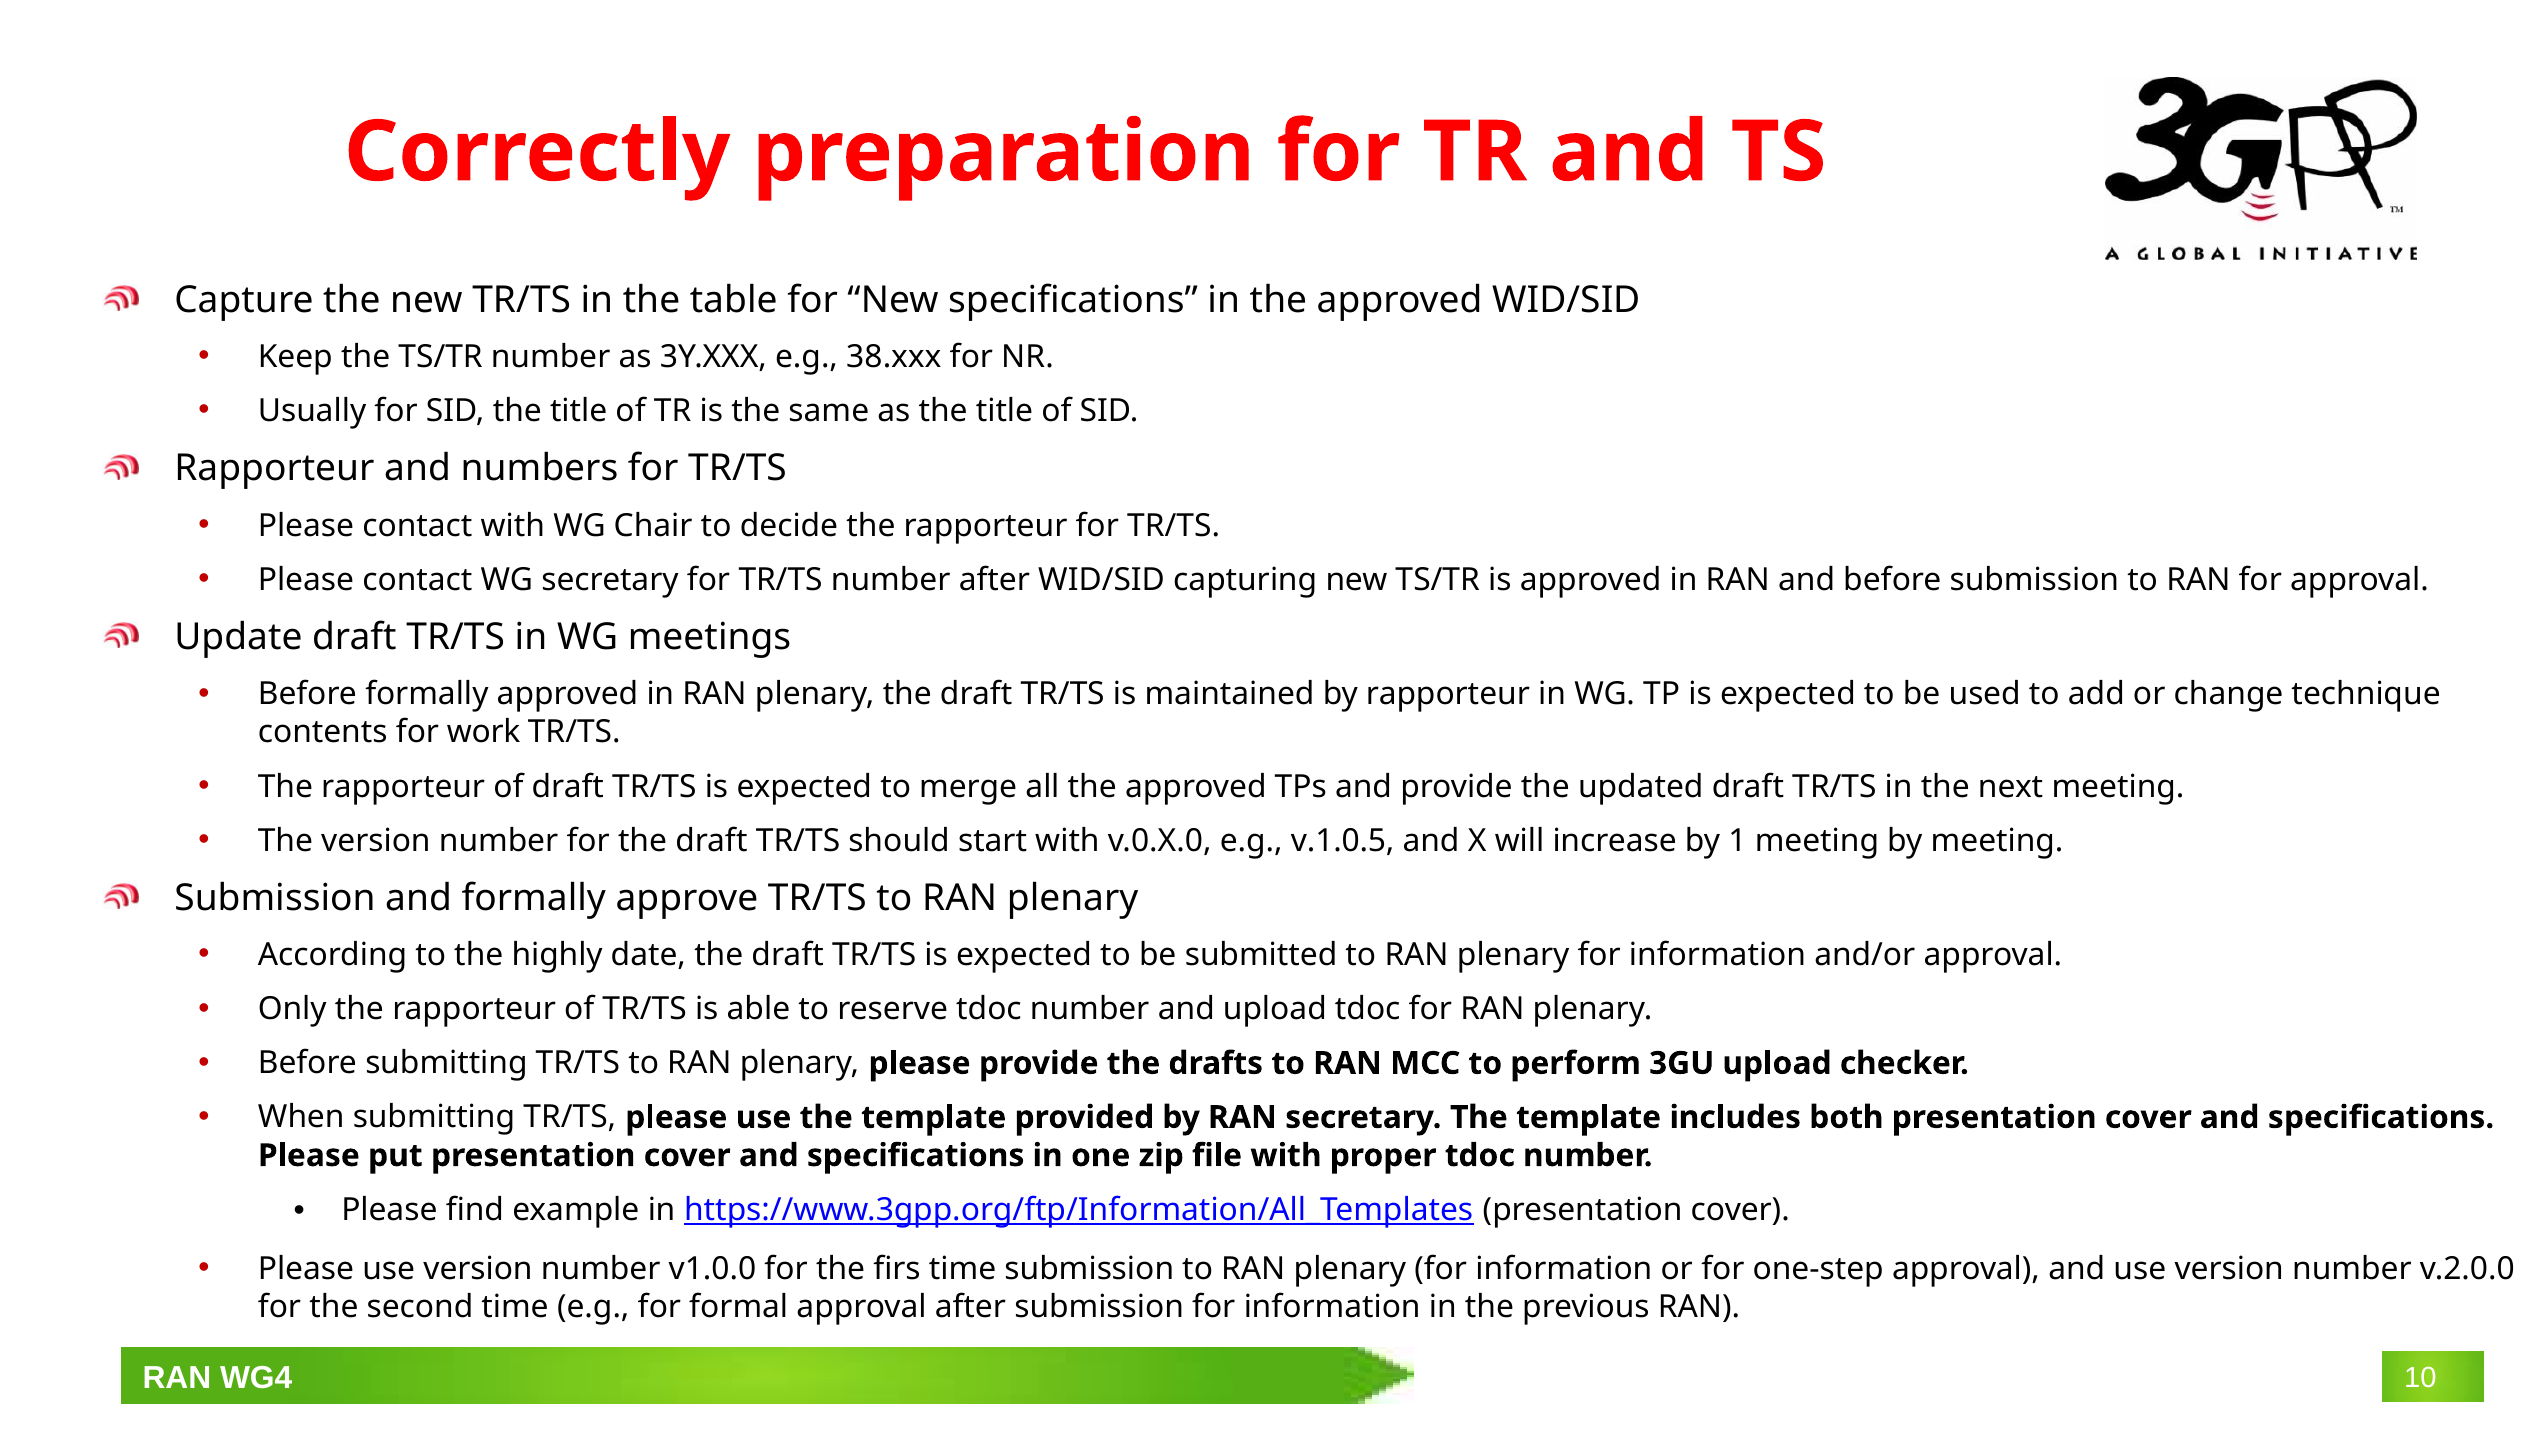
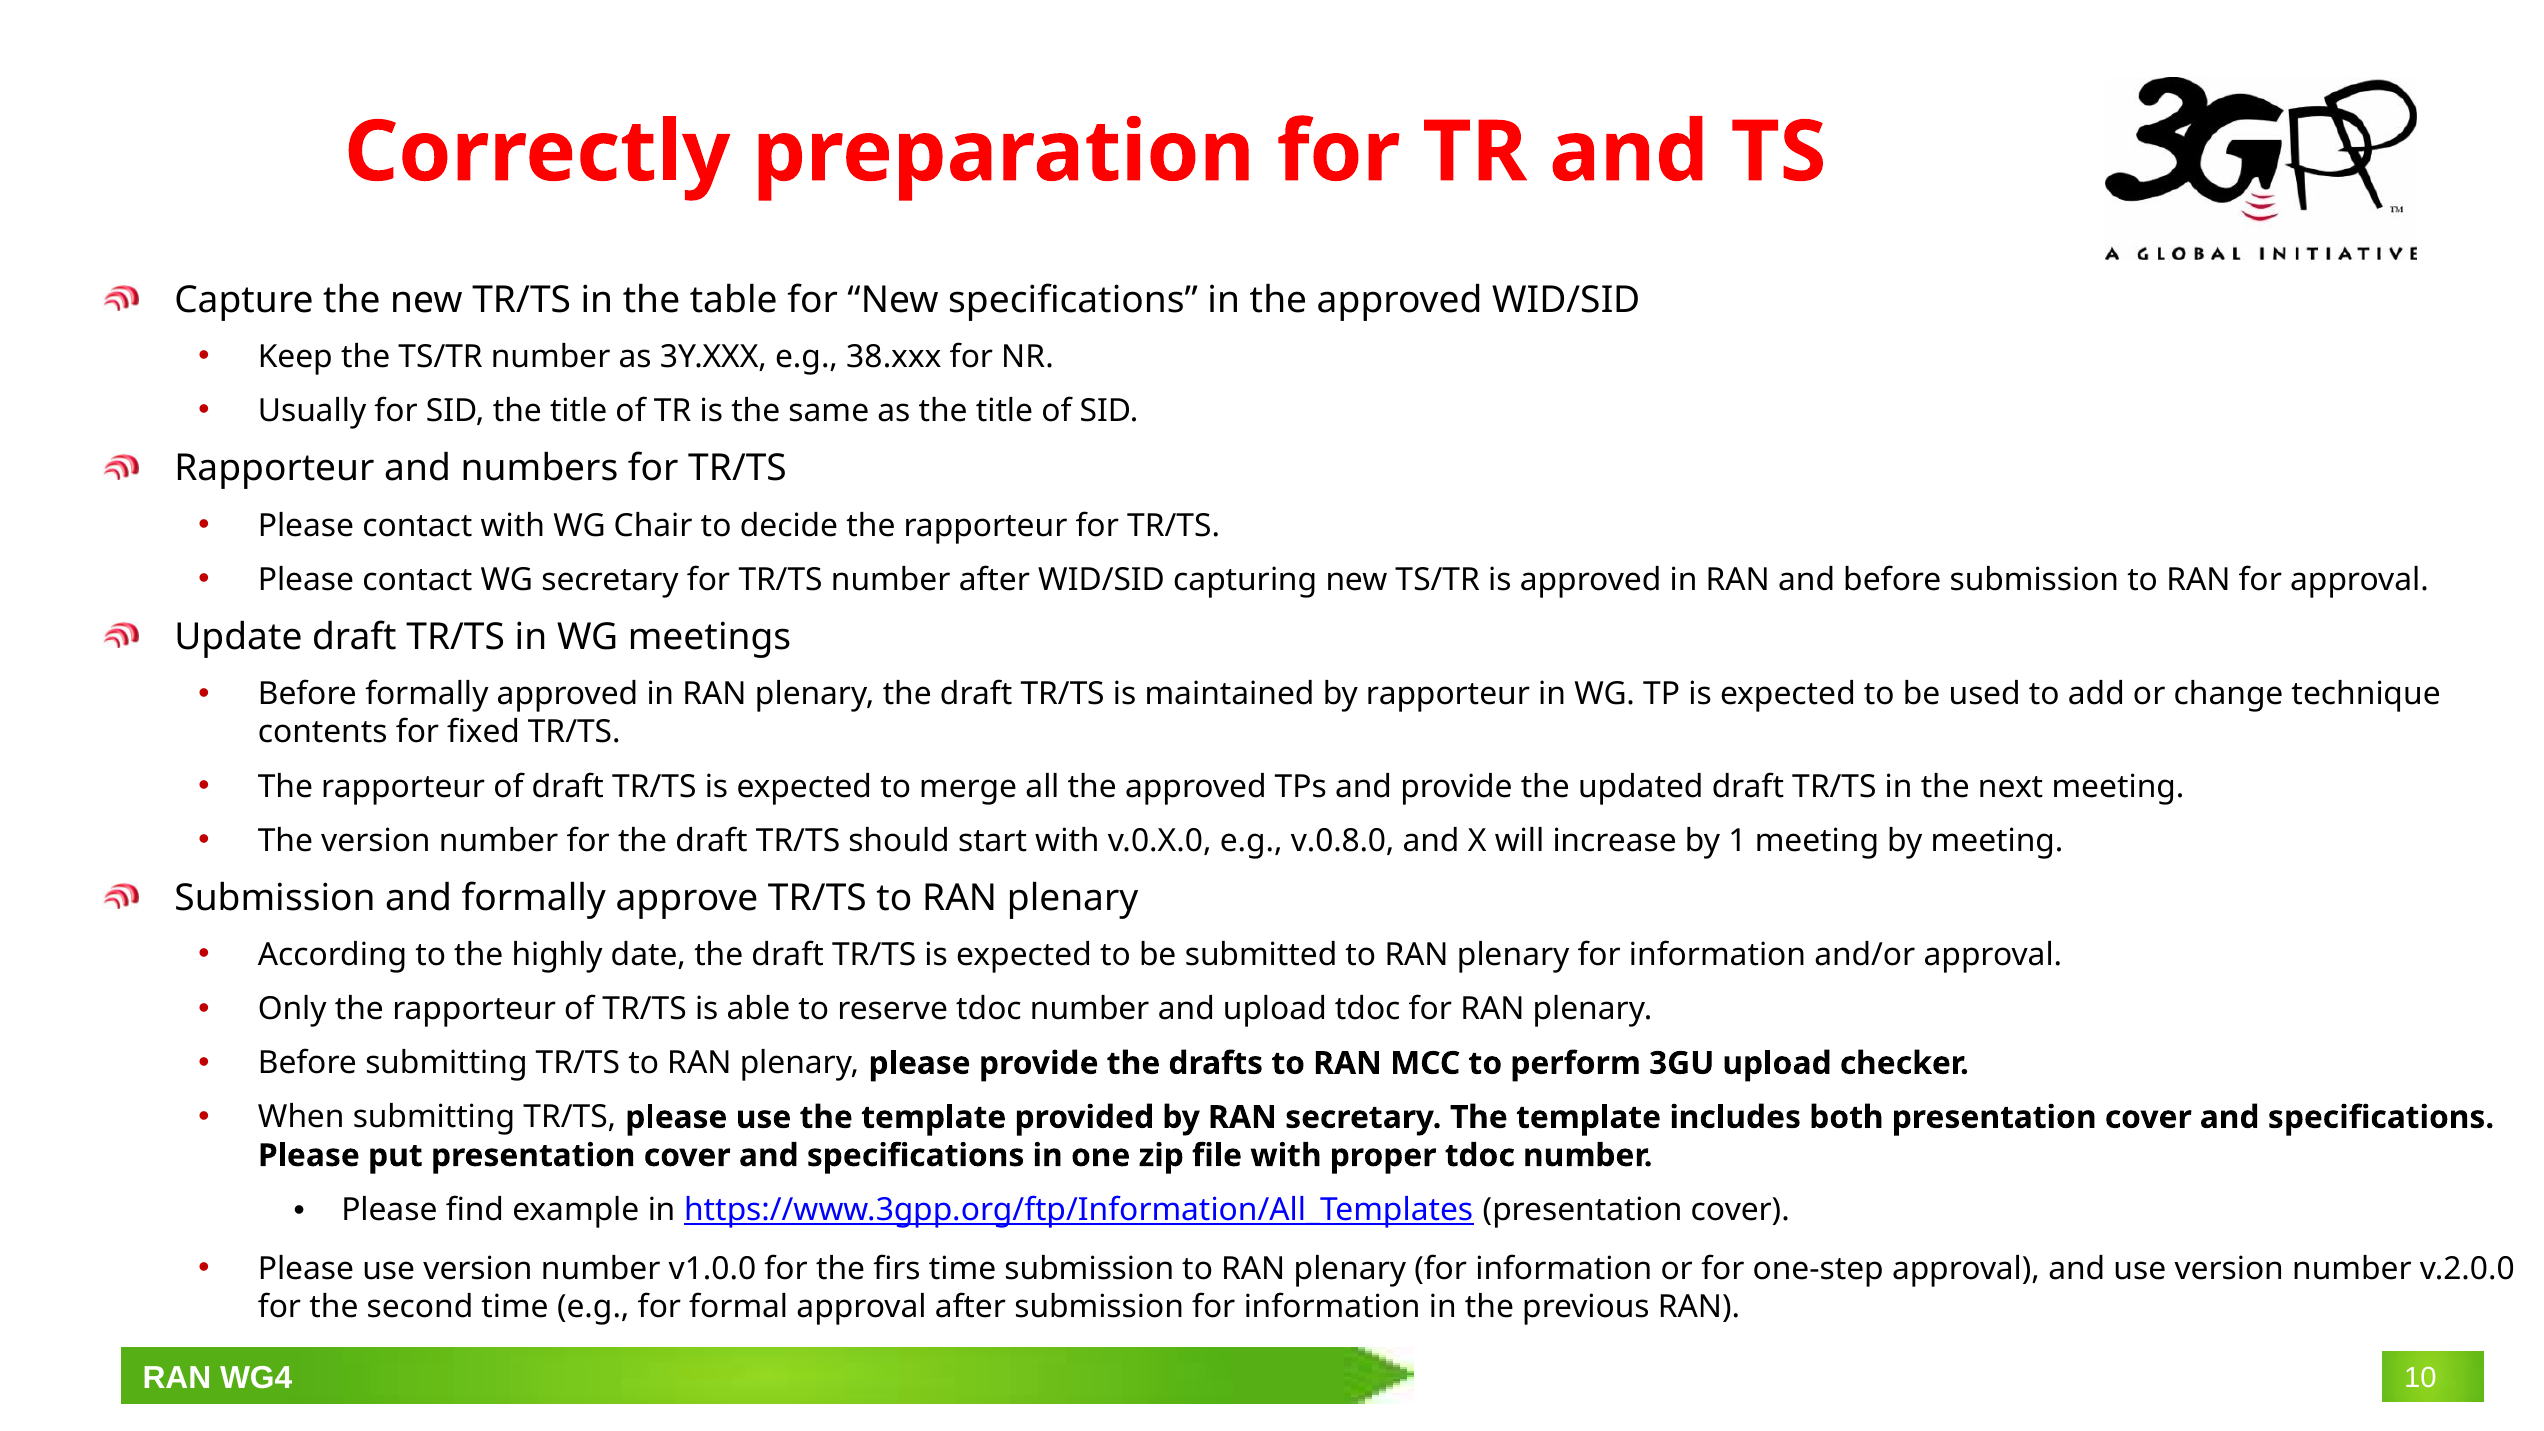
work: work -> fixed
v.1.0.5: v.1.0.5 -> v.0.8.0
